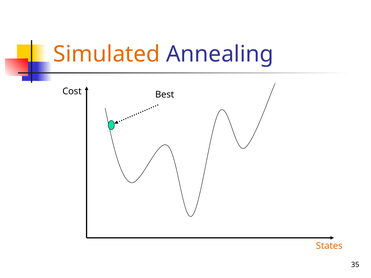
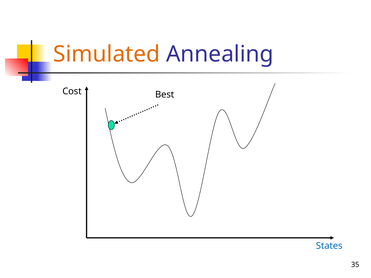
States colour: orange -> blue
